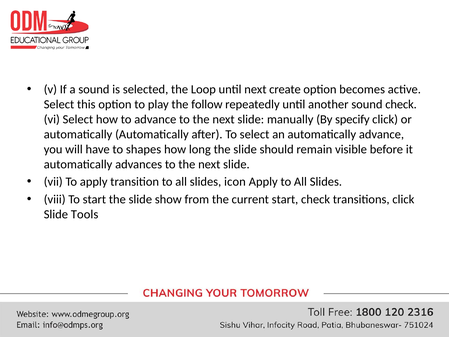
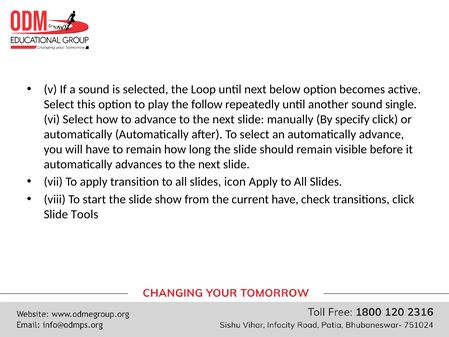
create: create -> below
sound check: check -> single
to shapes: shapes -> remain
current start: start -> have
